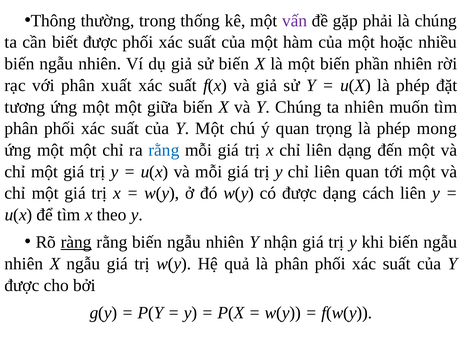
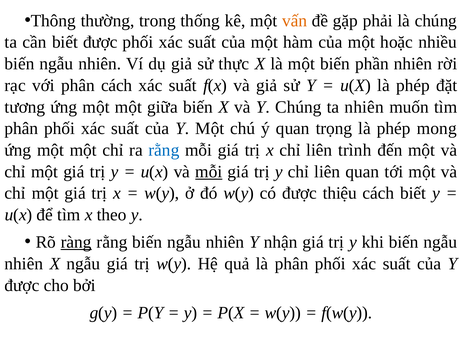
vấn colour: purple -> orange
sử biến: biến -> thực
phân xuất: xuất -> cách
liên dạng: dạng -> trình
mỗi at (209, 171) underline: none -> present
được dạng: dạng -> thiệu
cách liên: liên -> biết
